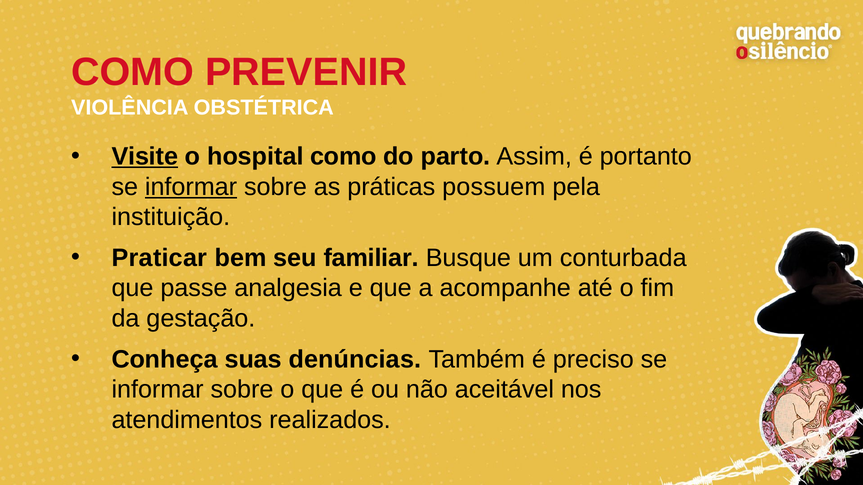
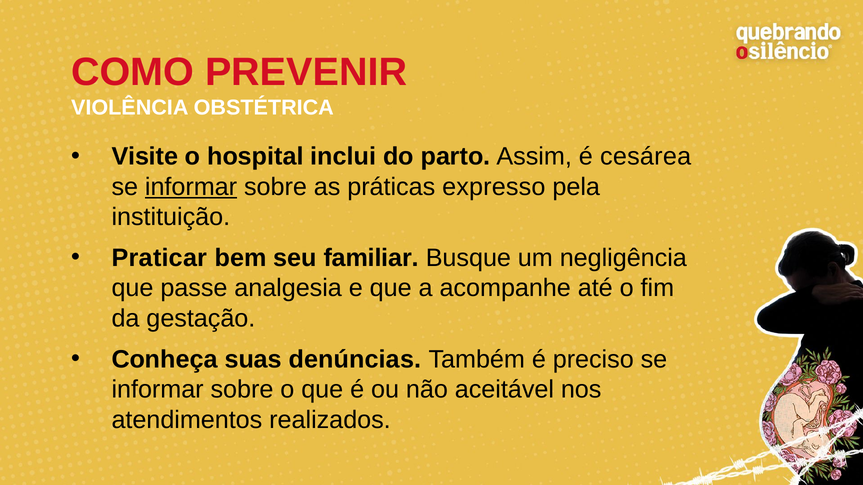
Visite underline: present -> none
hospital como: como -> inclui
portanto: portanto -> cesárea
possuem: possuem -> expresso
conturbada: conturbada -> negligência
